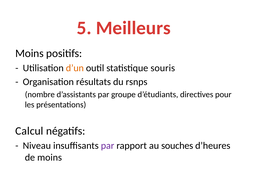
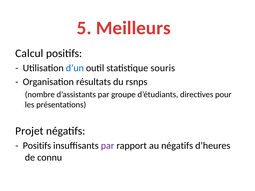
Moins at (29, 53): Moins -> Calcul
d’un colour: orange -> blue
Calcul: Calcul -> Projet
Niveau at (37, 146): Niveau -> Positifs
au souches: souches -> négatifs
de moins: moins -> connu
